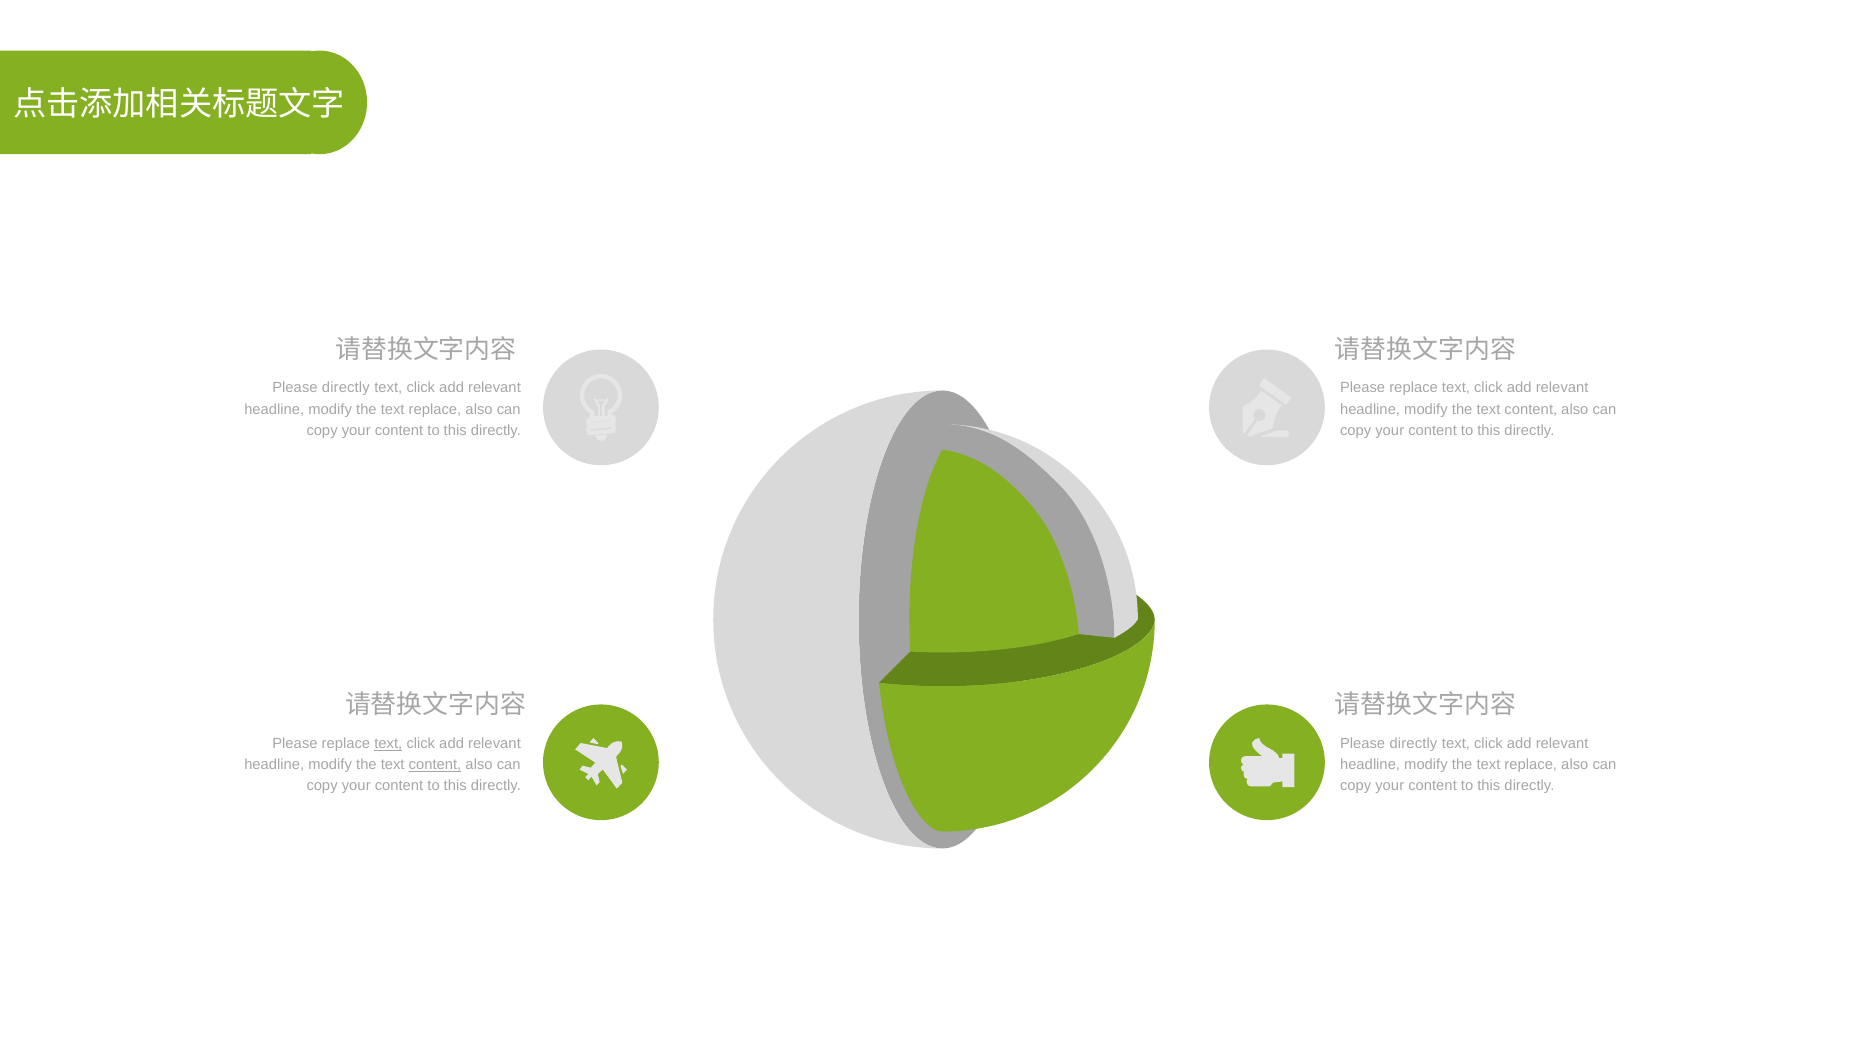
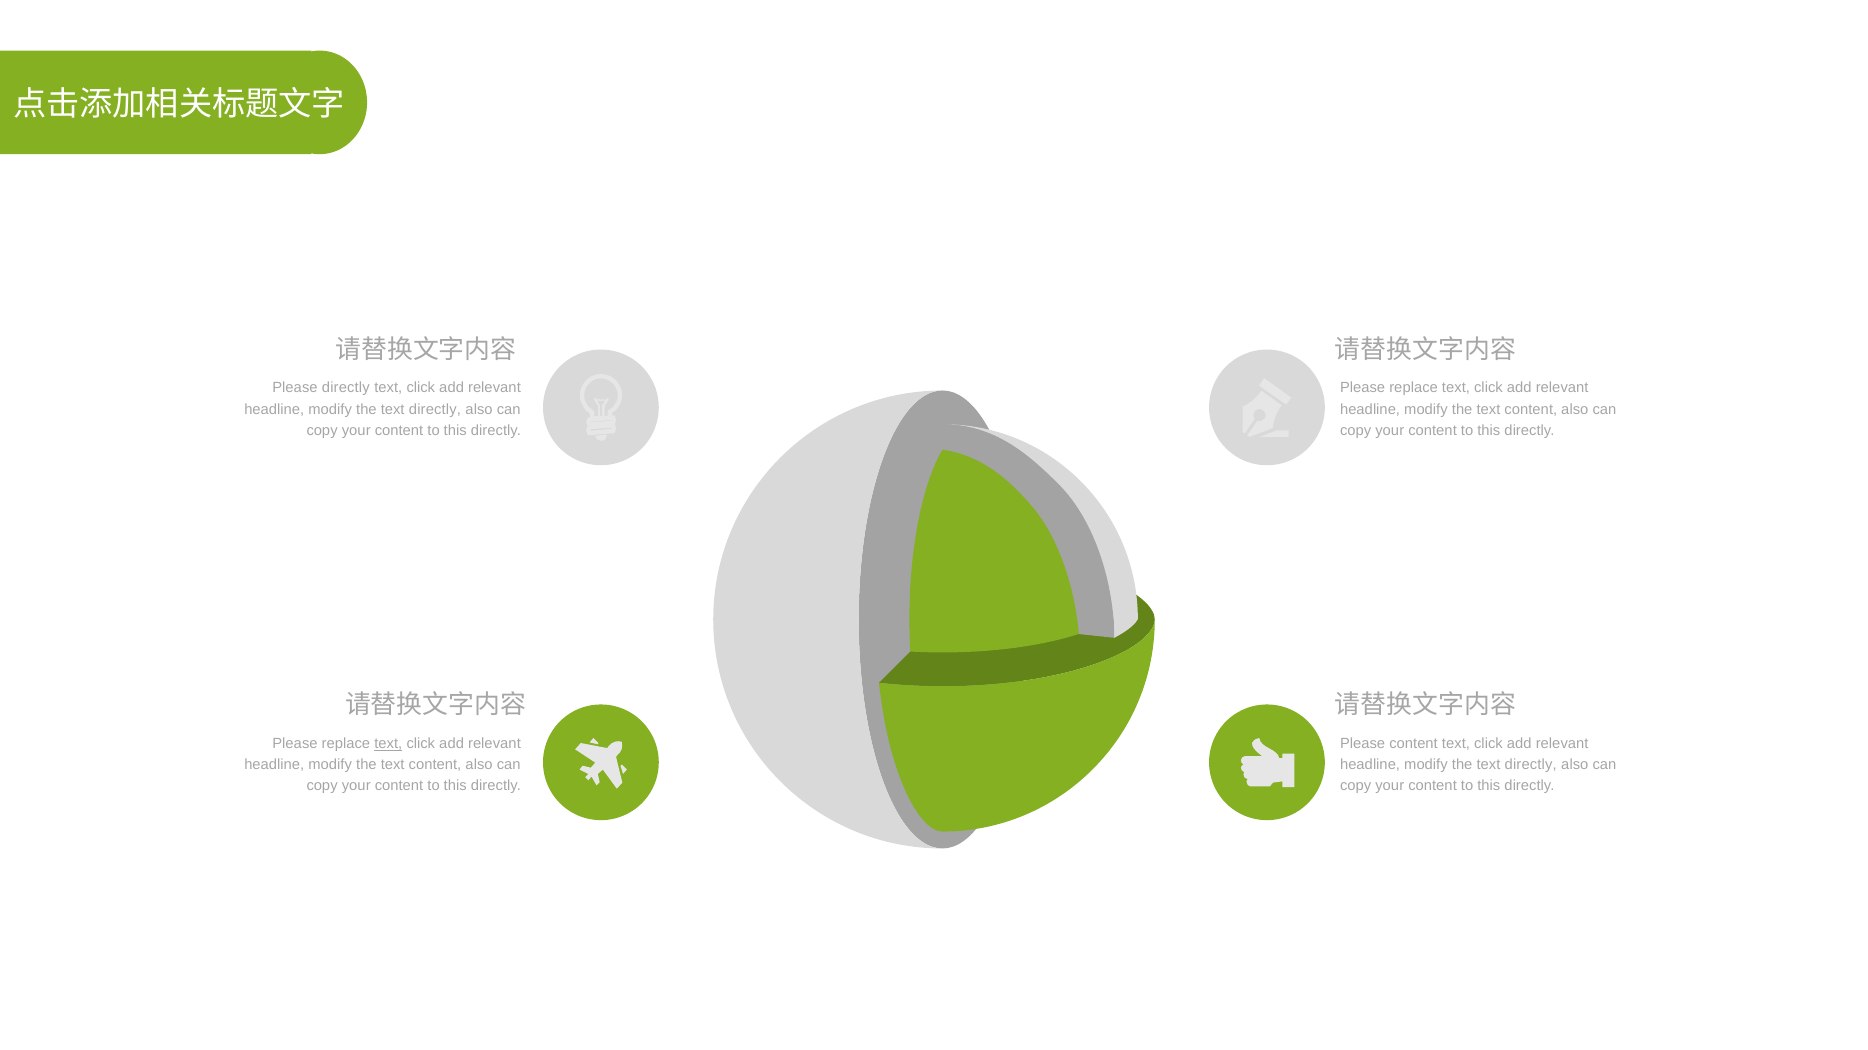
replace at (435, 409): replace -> directly
directly at (1413, 744): directly -> content
content at (435, 765) underline: present -> none
replace at (1531, 765): replace -> directly
